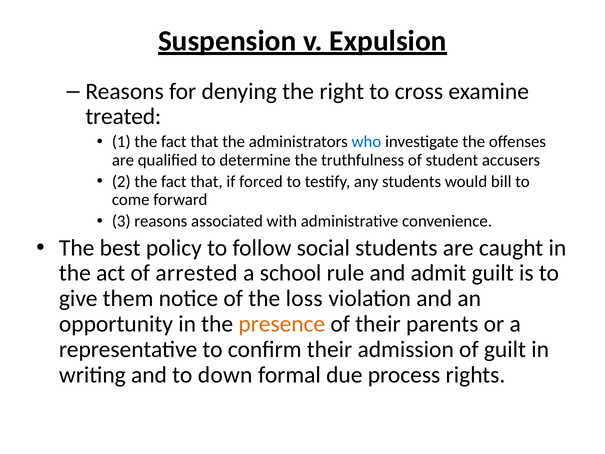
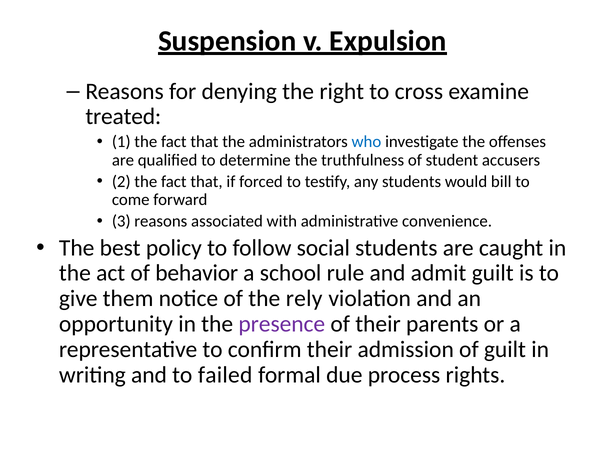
arrested: arrested -> behavior
loss: loss -> rely
presence colour: orange -> purple
down: down -> failed
